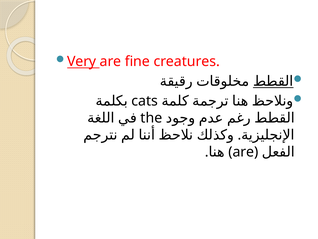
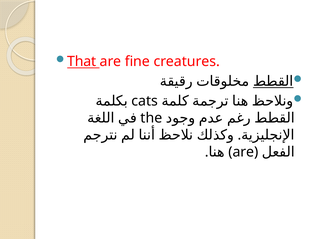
Very: Very -> That
